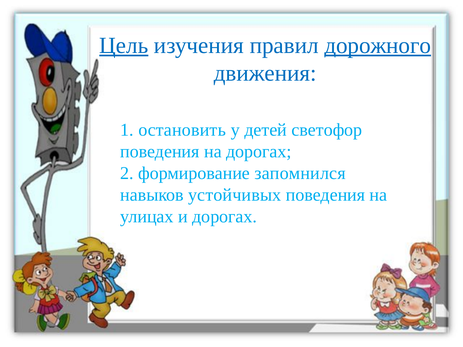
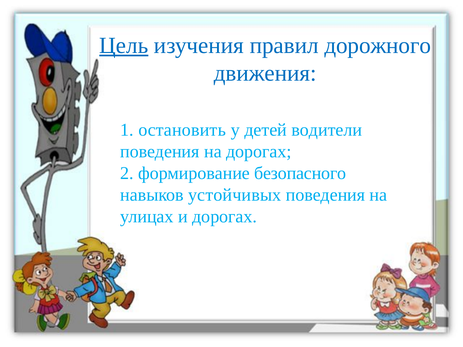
дорожного underline: present -> none
светофор: светофор -> водители
запомнился: запомнился -> безопасного
